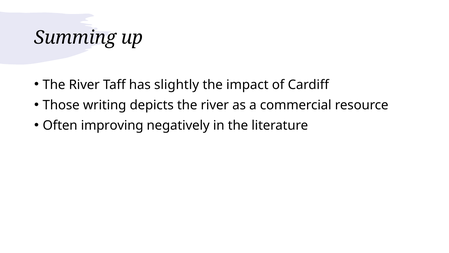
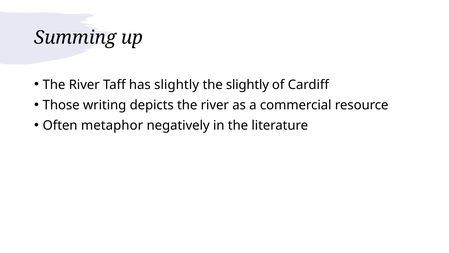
the impact: impact -> slightly
improving: improving -> metaphor
